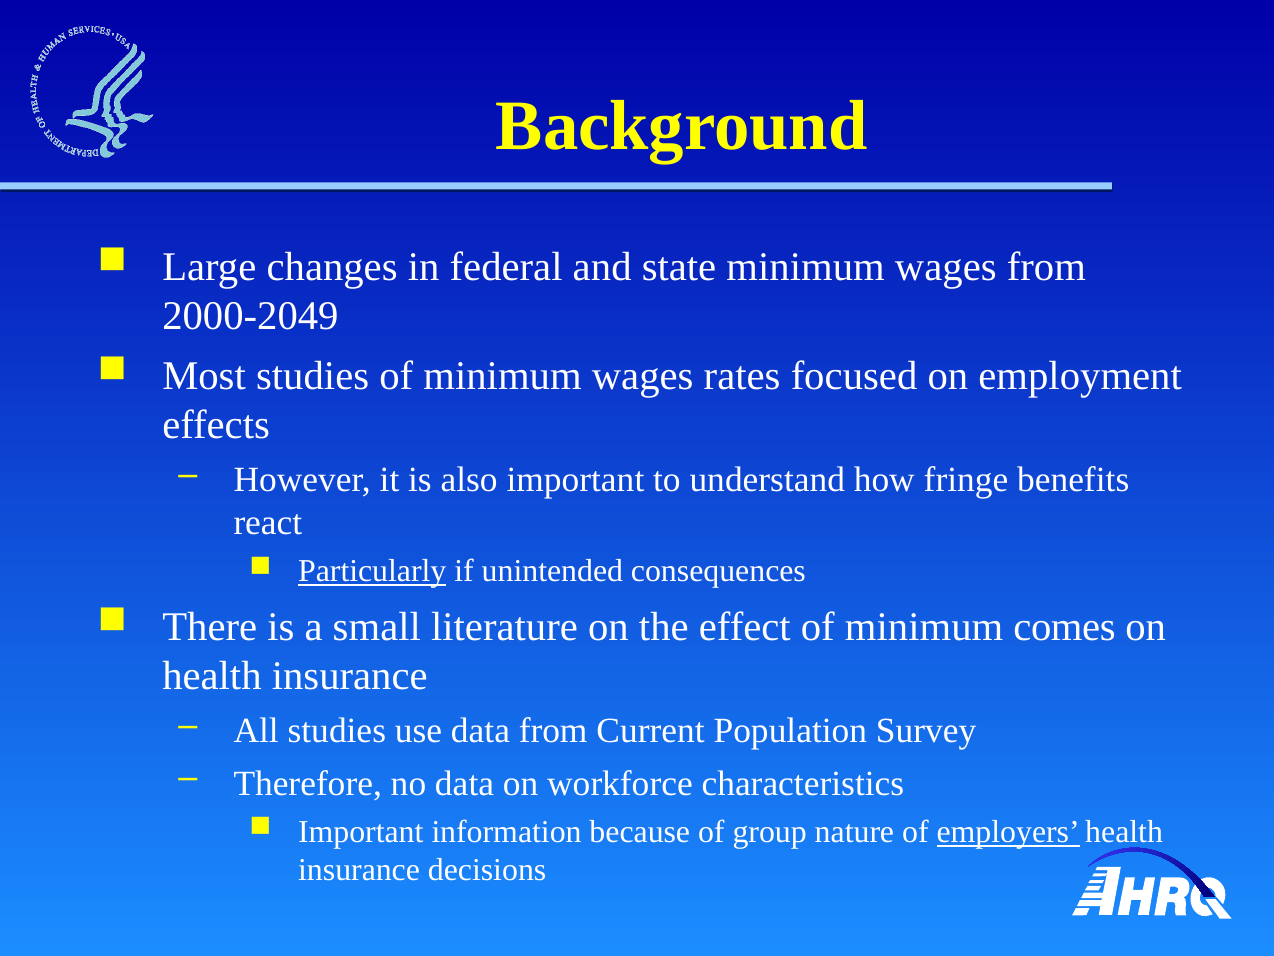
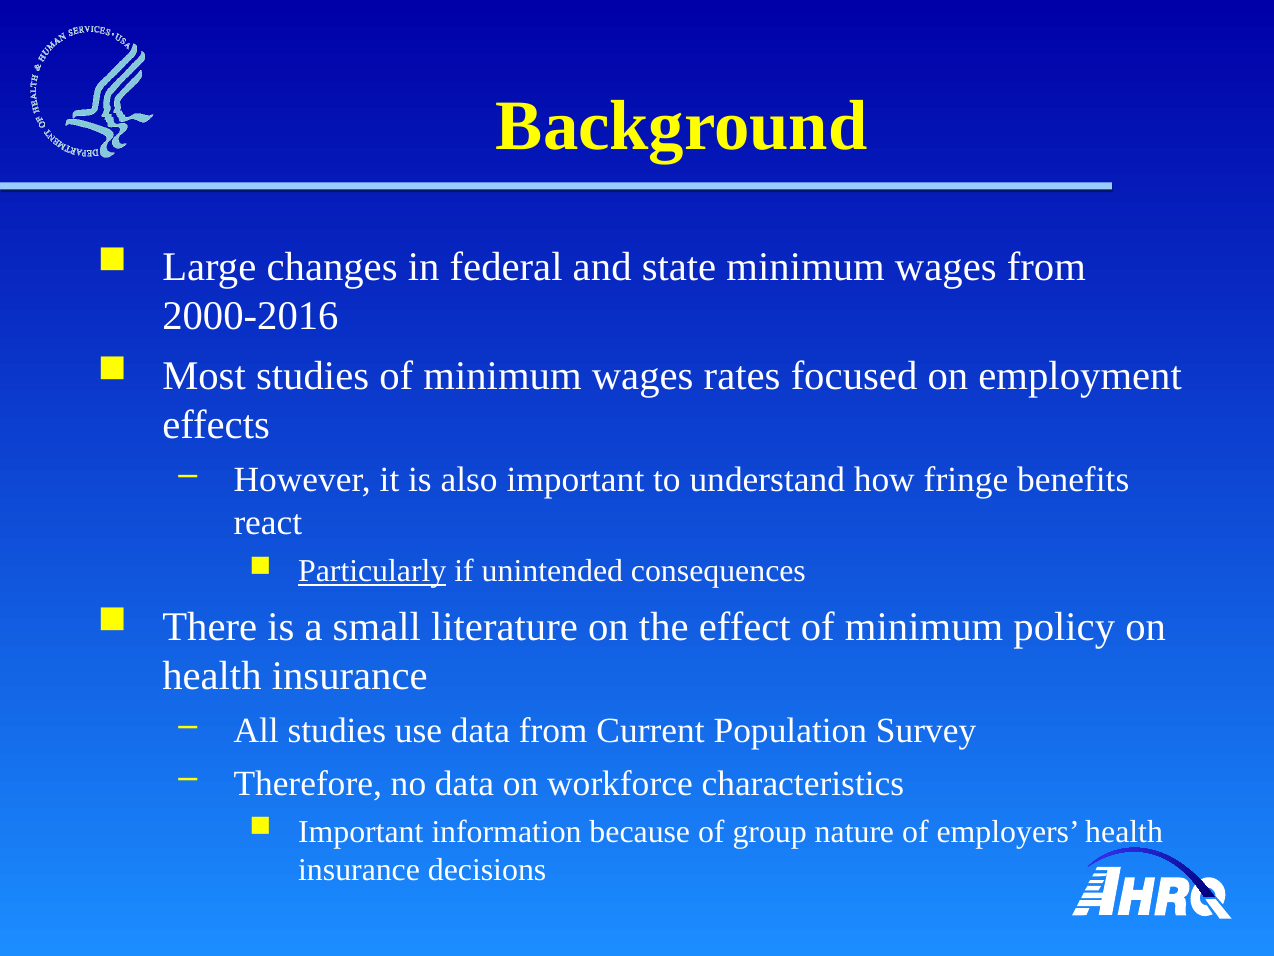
2000-2049: 2000-2049 -> 2000-2016
comes: comes -> policy
employers underline: present -> none
